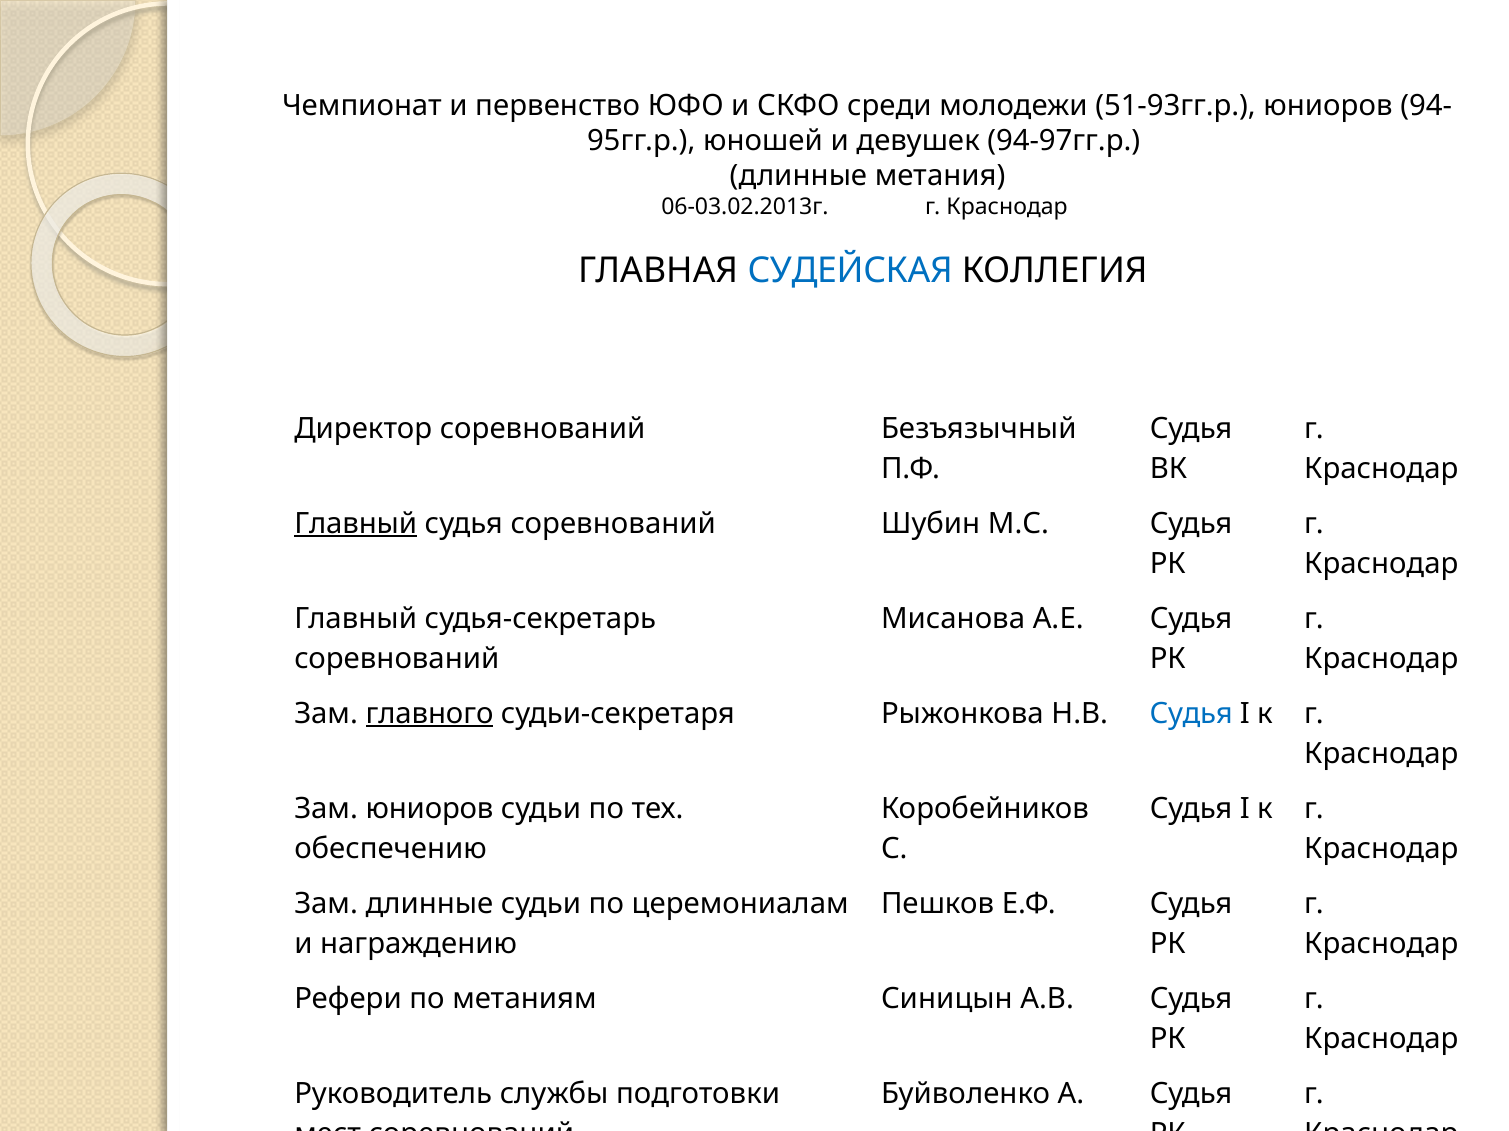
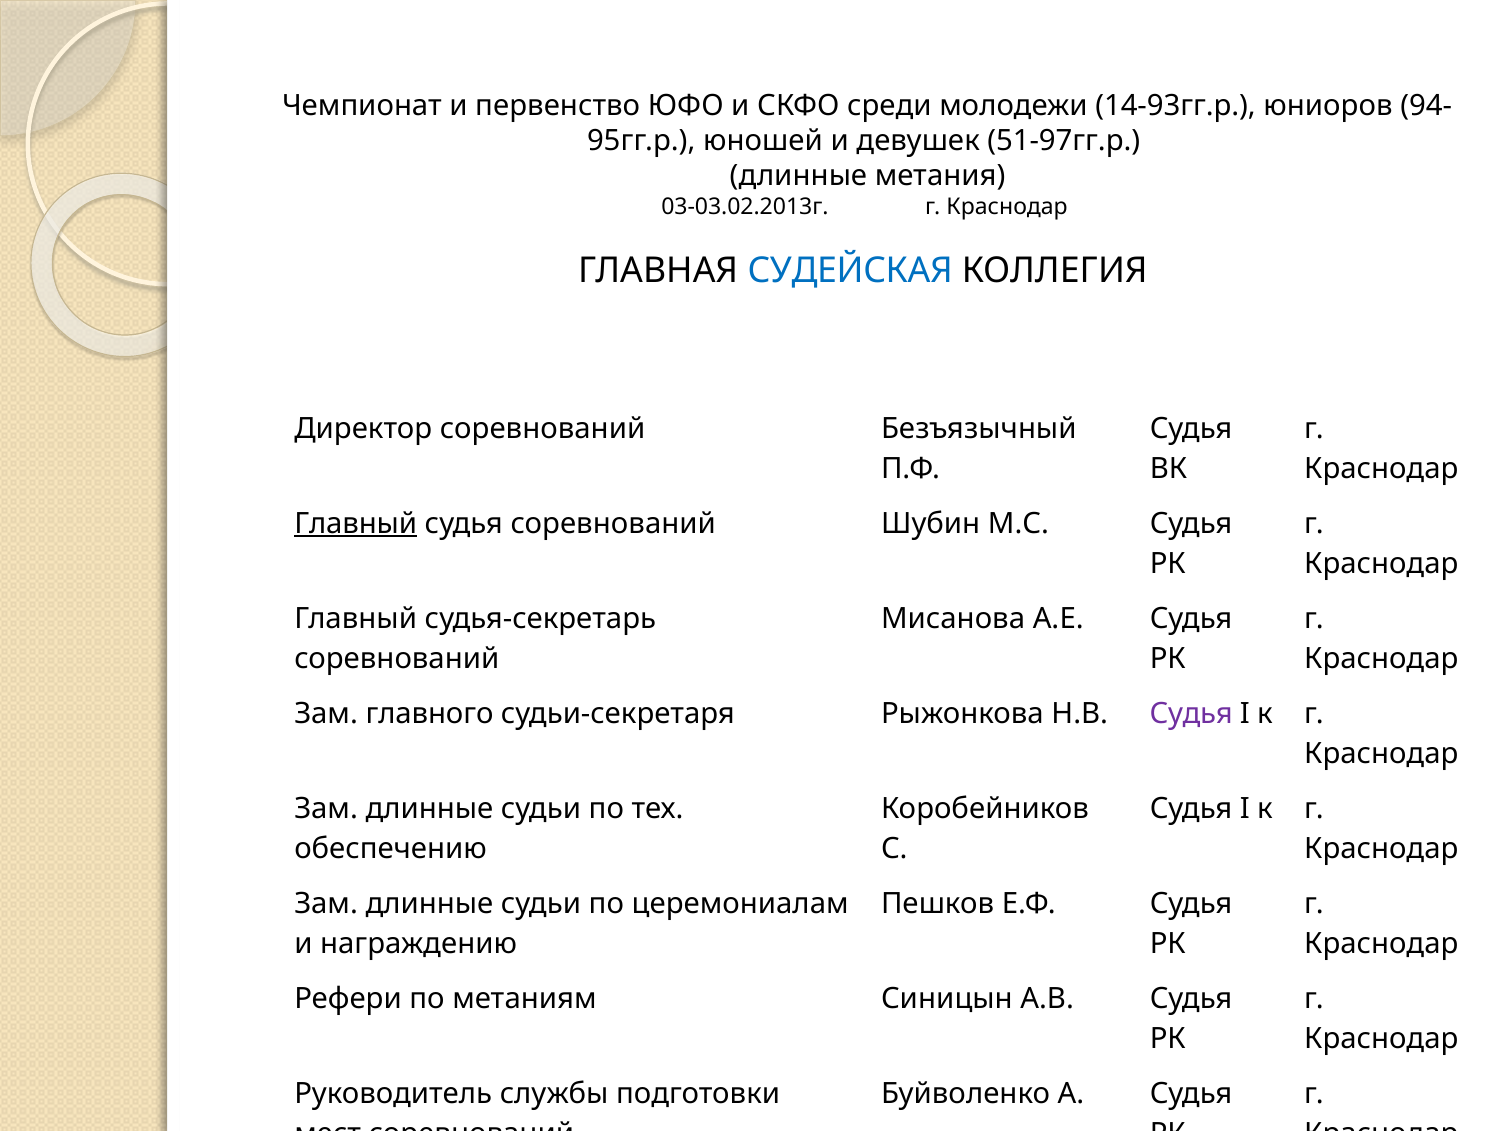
51-93гг.р: 51-93гг.р -> 14-93гг.р
94-97гг.р: 94-97гг.р -> 51-97гг.р
06-03.02.2013г: 06-03.02.2013г -> 03-03.02.2013г
главного underline: present -> none
Судья at (1191, 714) colour: blue -> purple
юниоров at (430, 809): юниоров -> длинные
